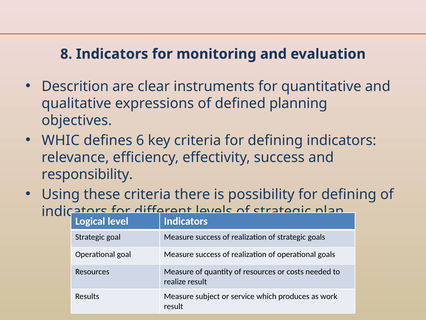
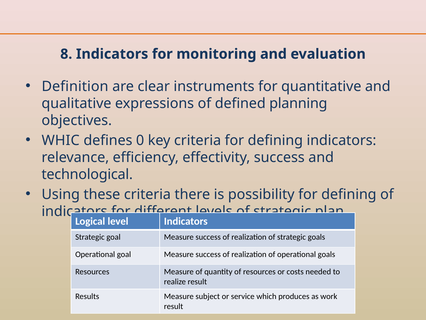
Descrition: Descrition -> Definition
6: 6 -> 0
responsibility: responsibility -> technological
